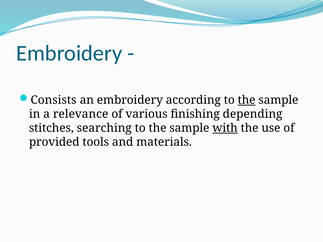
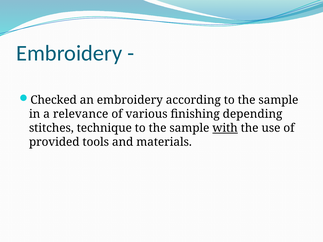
Consists: Consists -> Checked
the at (247, 100) underline: present -> none
searching: searching -> technique
